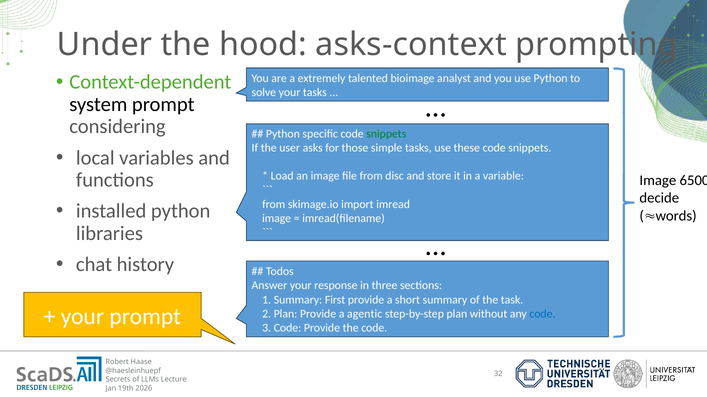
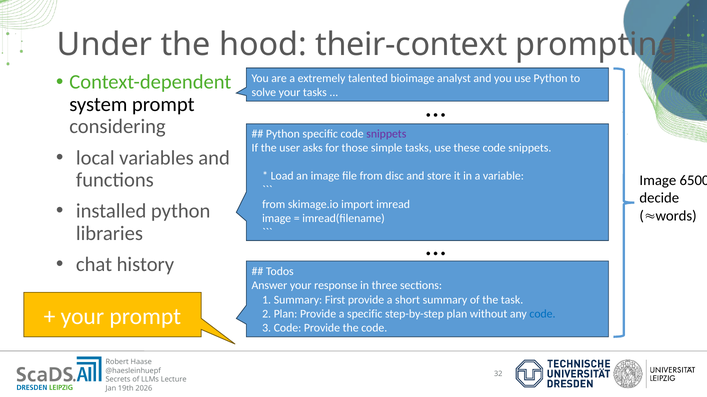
asks-context: asks-context -> their-context
snippets at (386, 134) colour: green -> purple
a agentic: agentic -> specific
